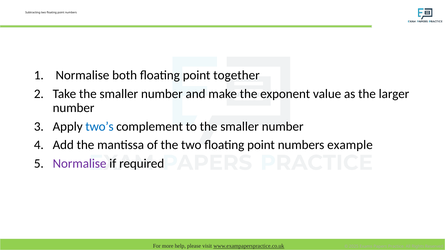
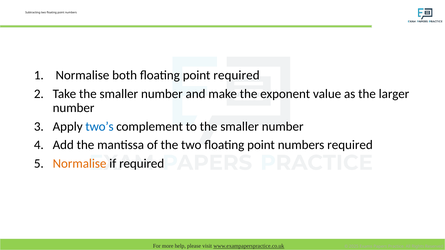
point together: together -> required
numbers example: example -> required
Normalise at (80, 164) colour: purple -> orange
